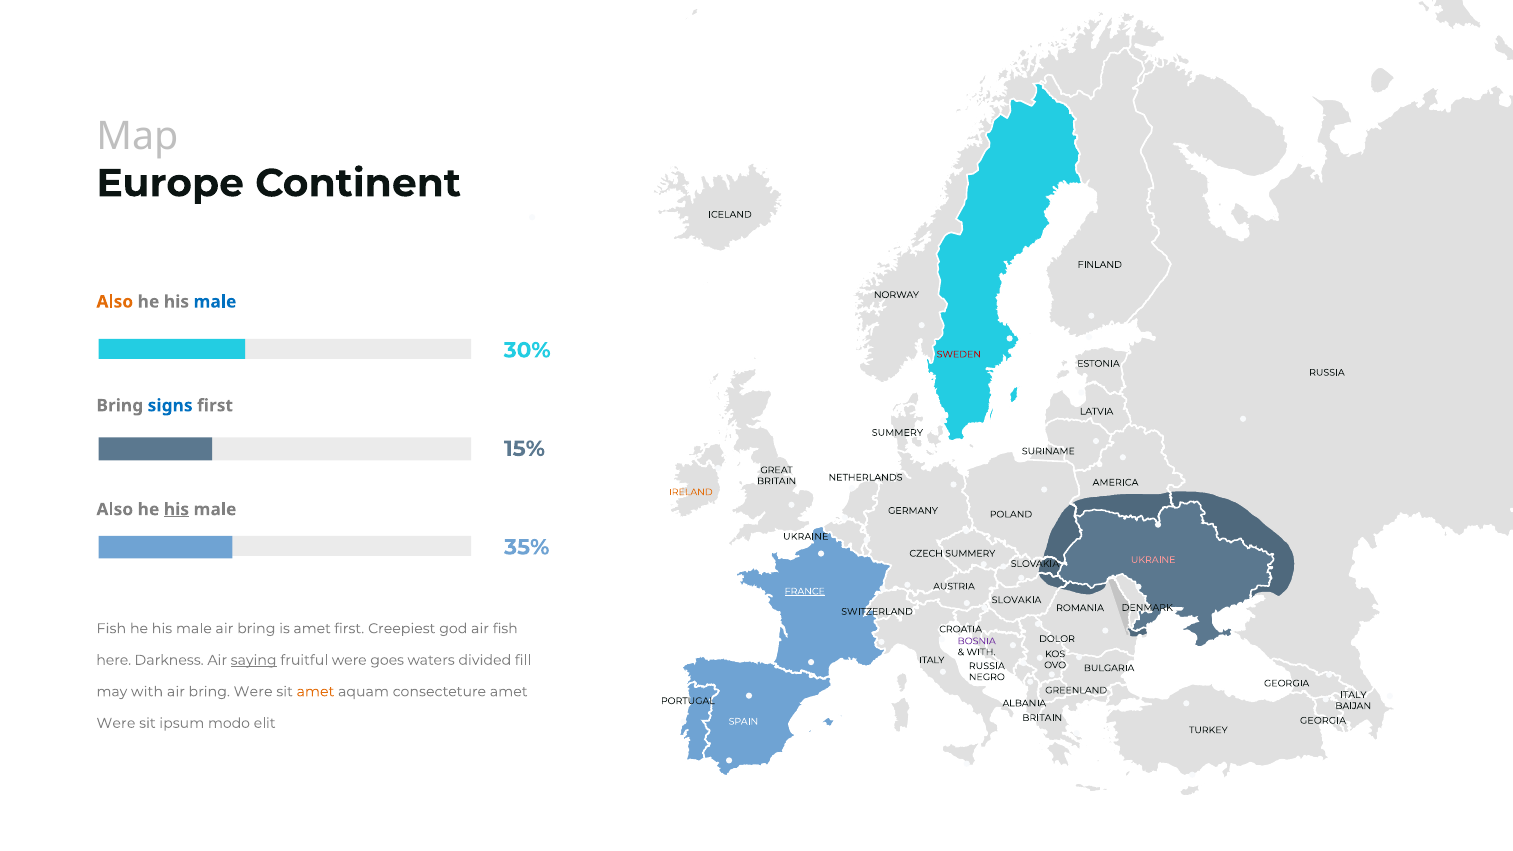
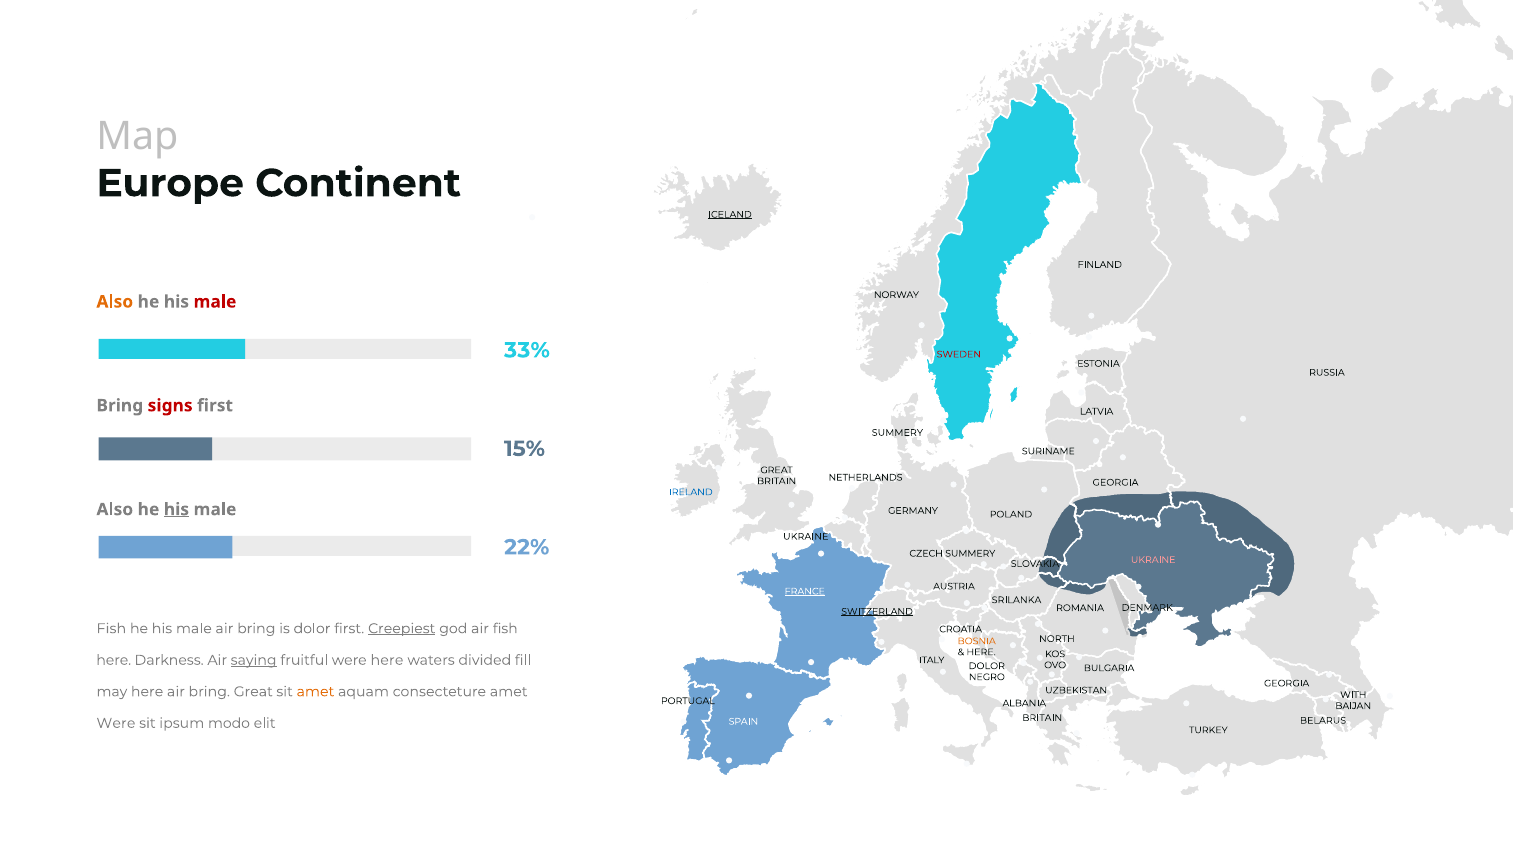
ICELAND underline: none -> present
male at (215, 302) colour: blue -> red
30%: 30% -> 33%
signs colour: blue -> red
AMERICA at (1115, 482): AMERICA -> GEORGIA
IRELAND colour: orange -> blue
35%: 35% -> 22%
SLOVAKIA at (1016, 600): SLOVAKIA -> SRILANKA
SWITZERLAND underline: none -> present
is amet: amet -> dolor
Creepiest underline: none -> present
DOLOR: DOLOR -> NORTH
BOSNIA colour: purple -> orange
WITH at (981, 652): WITH -> HERE
were goes: goes -> here
RUSSIA at (987, 666): RUSSIA -> DOLOR
GREENLAND: GREENLAND -> UZBEKISTAN
may with: with -> here
bring Were: Were -> Great
ITALY at (1353, 695): ITALY -> WITH
GEORGIA at (1323, 721): GEORGIA -> BELARUS
